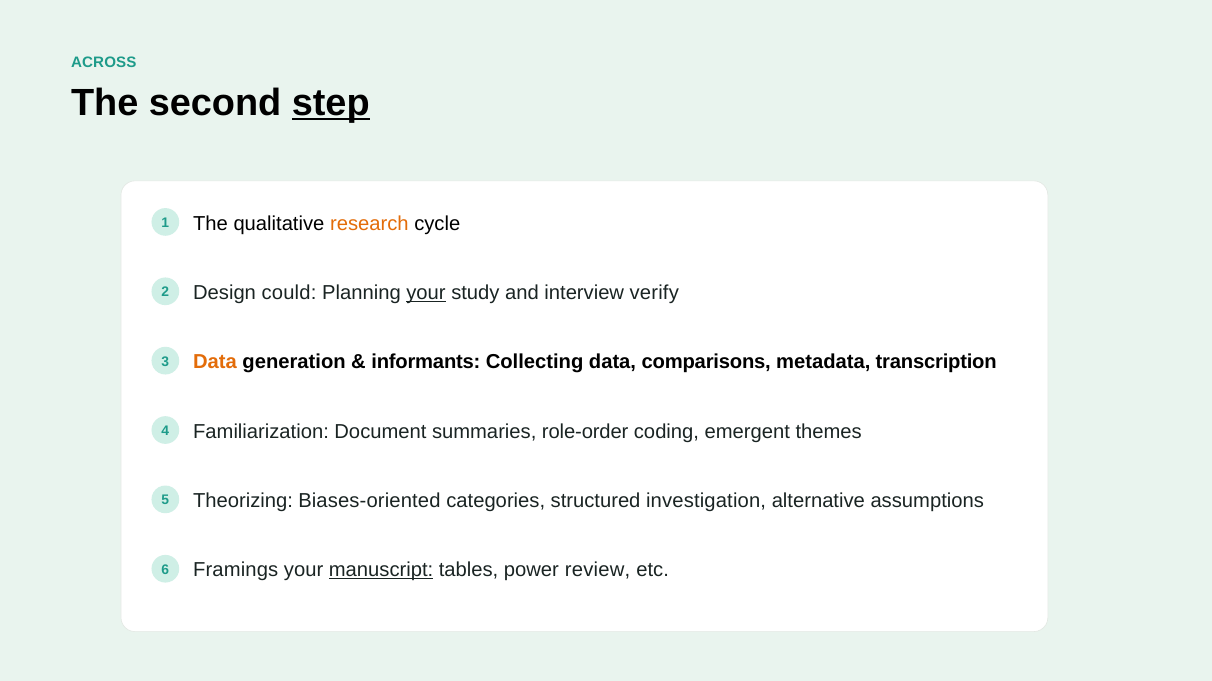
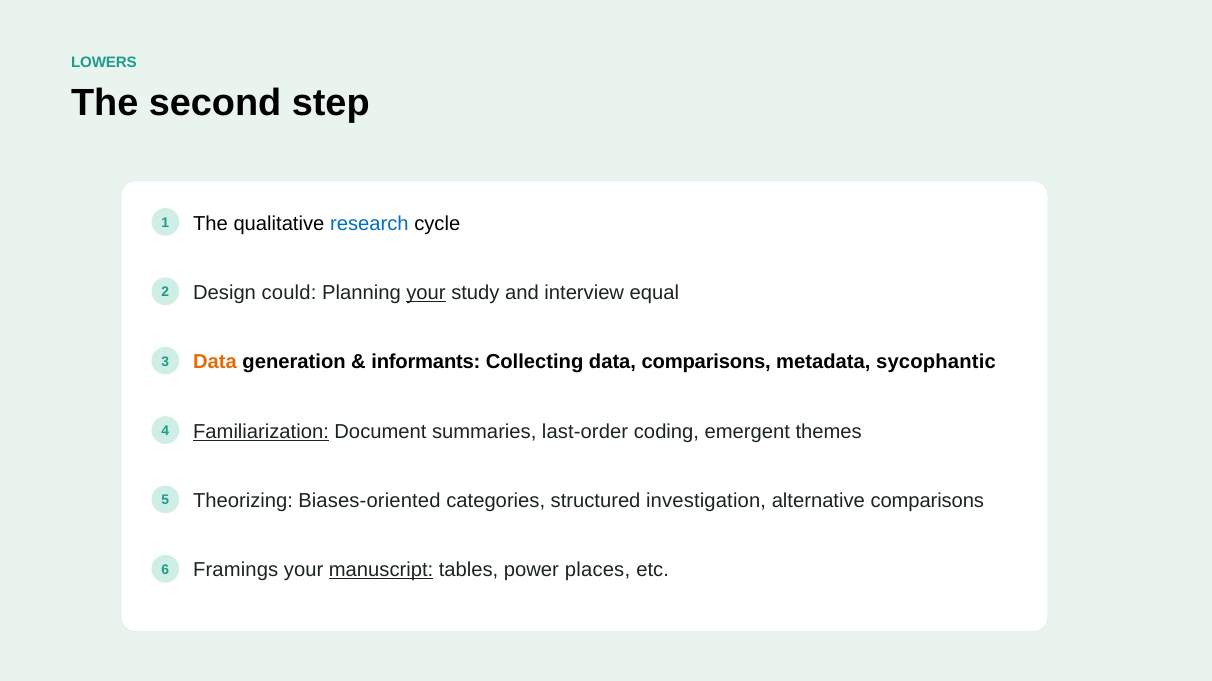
ACROSS: ACROSS -> LOWERS
step underline: present -> none
research colour: orange -> blue
verify: verify -> equal
transcription: transcription -> sycophantic
Familiarization underline: none -> present
role-order: role-order -> last-order
alternative assumptions: assumptions -> comparisons
review: review -> places
